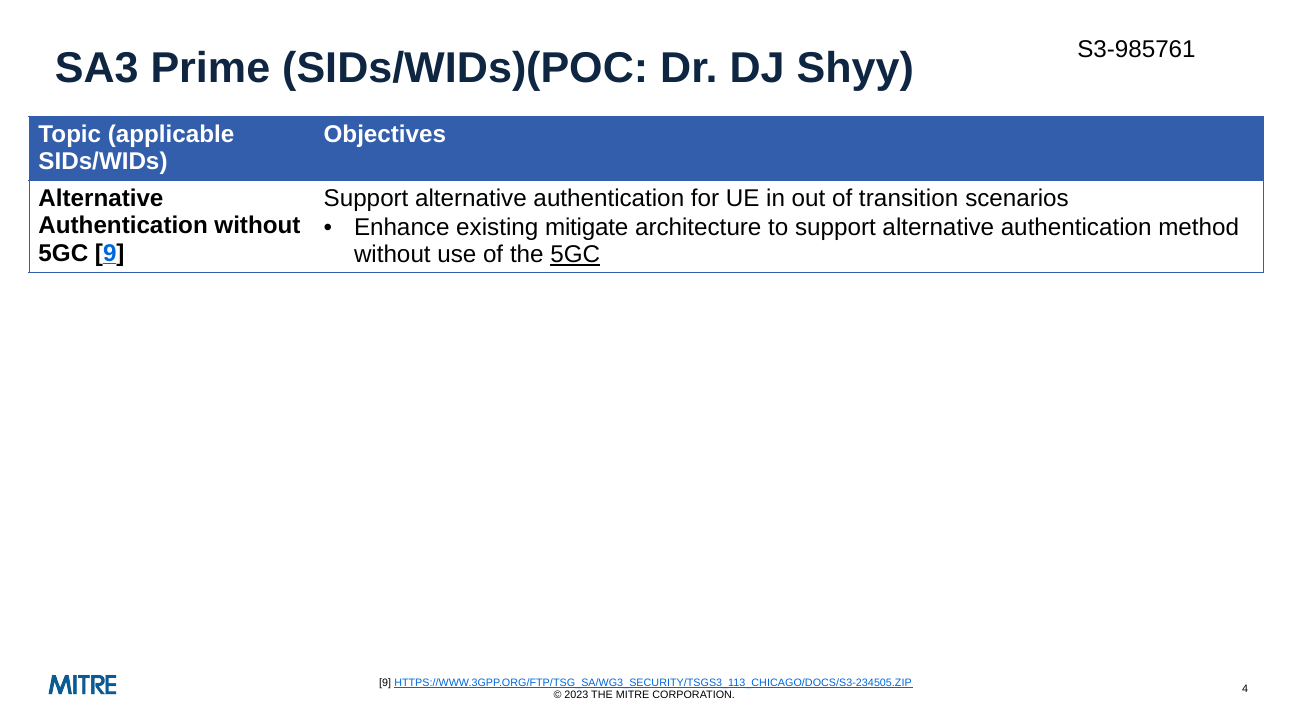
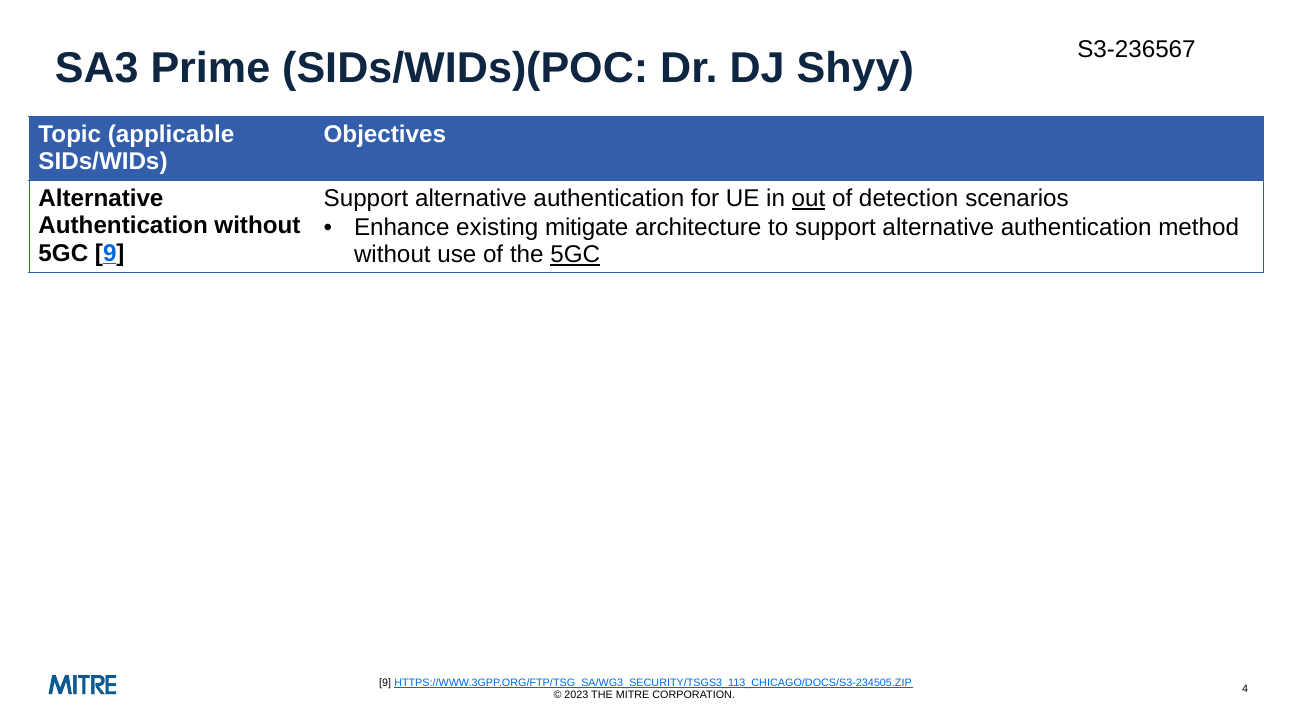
S3-985761: S3-985761 -> S3-236567
out underline: none -> present
transition: transition -> detection
